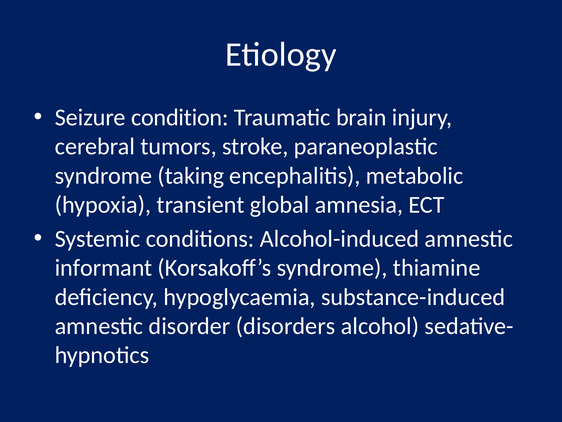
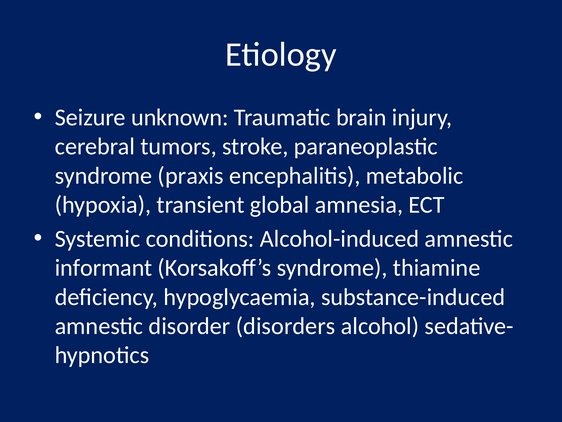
condition: condition -> unknown
taking: taking -> praxis
